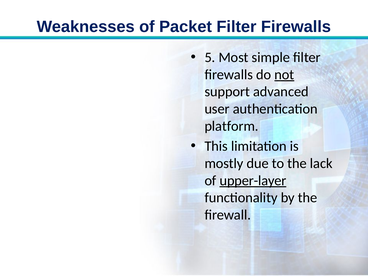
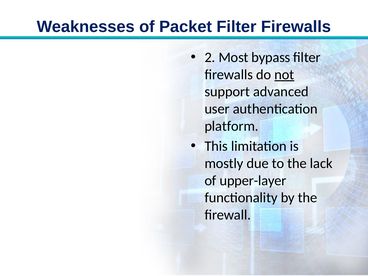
5: 5 -> 2
simple: simple -> bypass
upper-layer underline: present -> none
